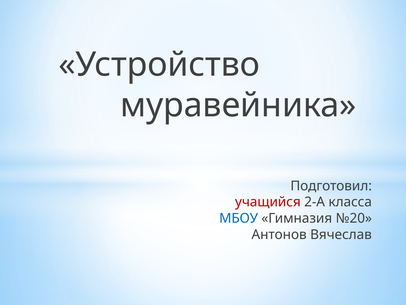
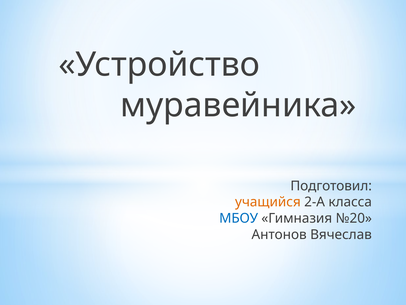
учащийся colour: red -> orange
